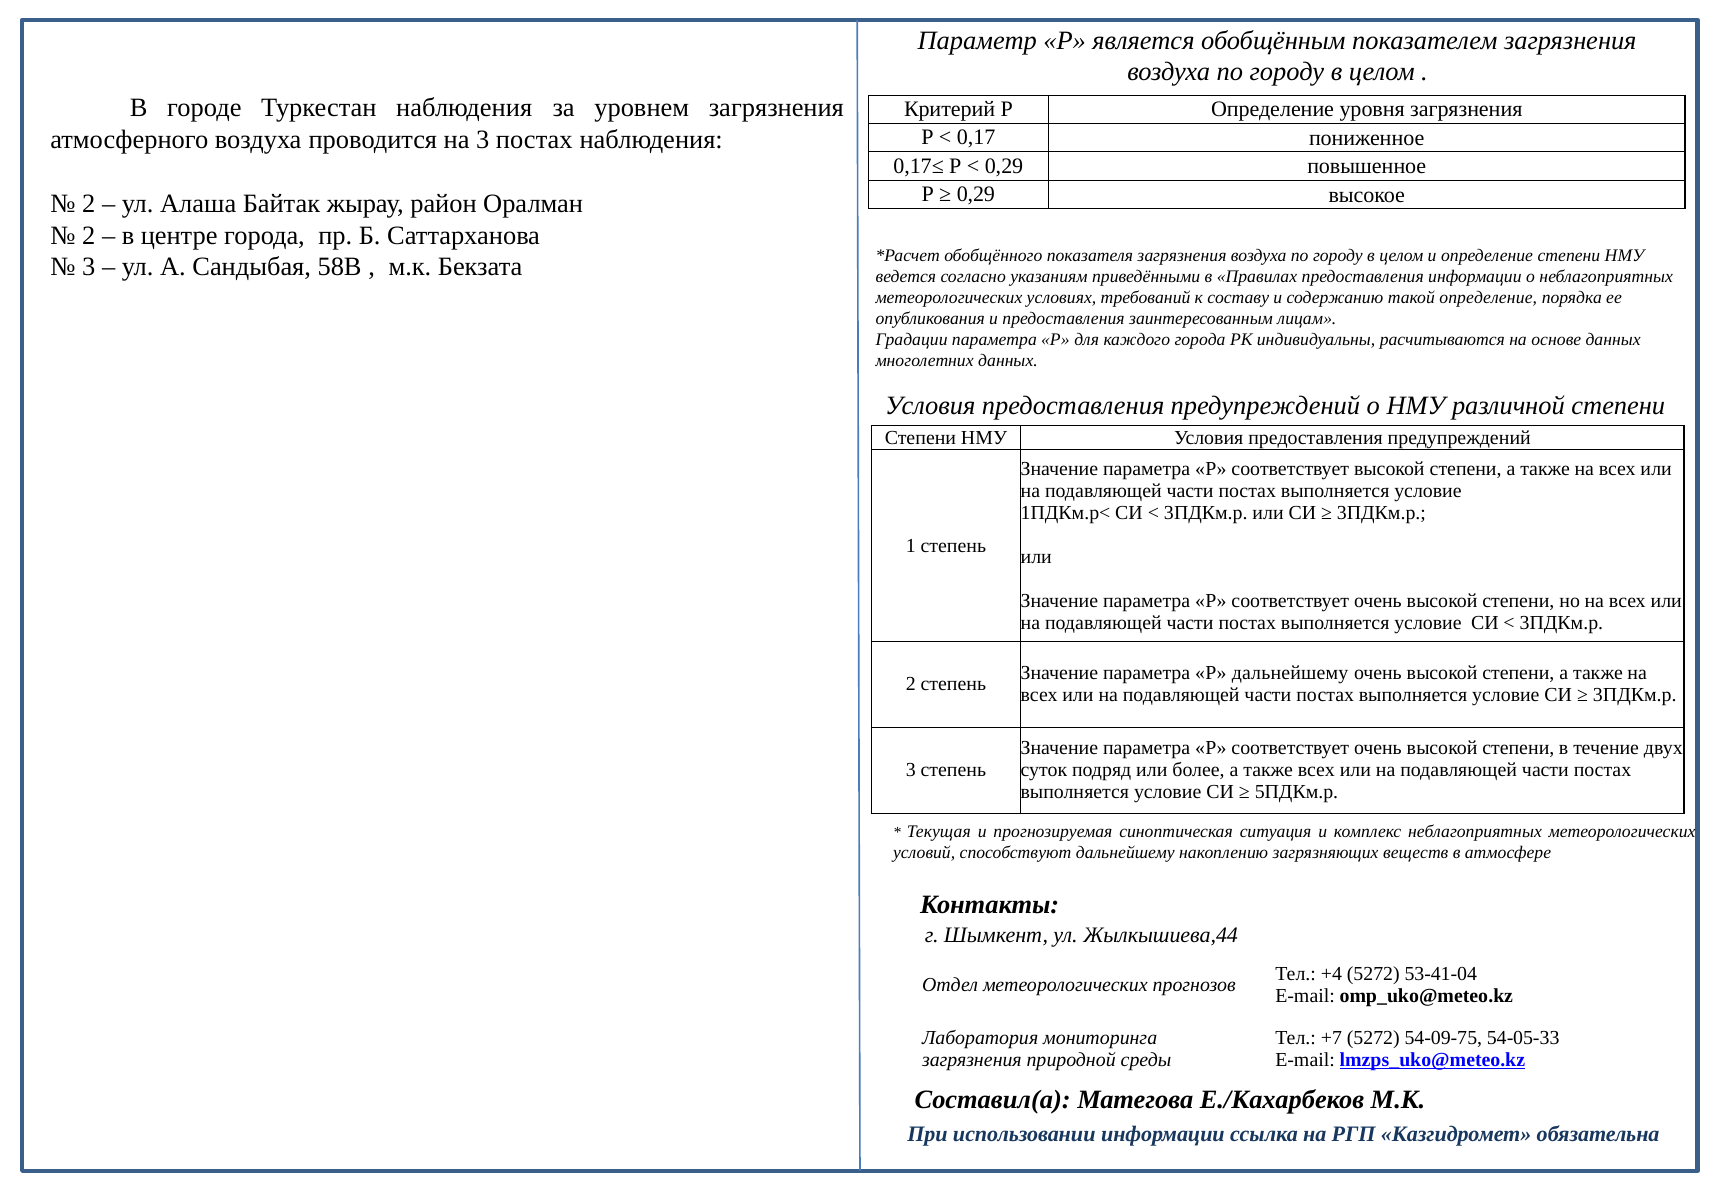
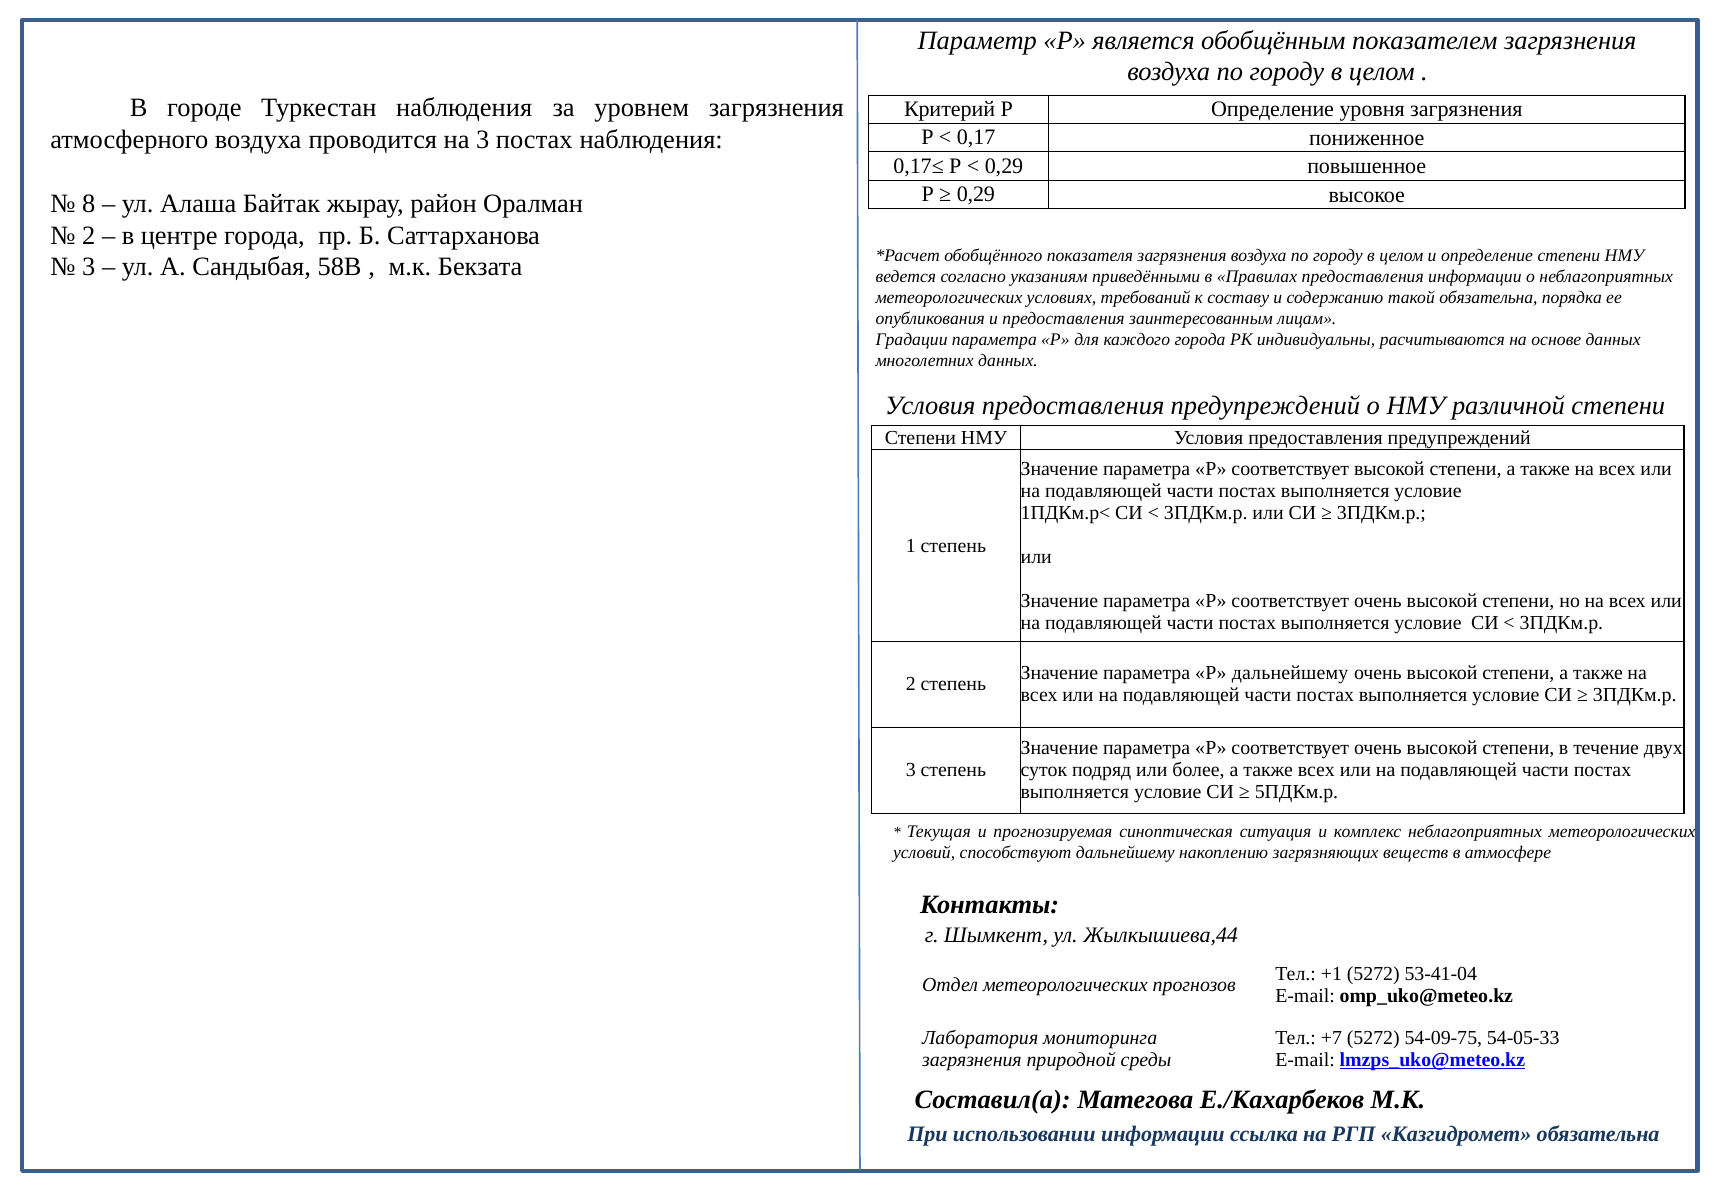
2 at (89, 203): 2 -> 8
такой определение: определение -> обязательна
+4: +4 -> +1
